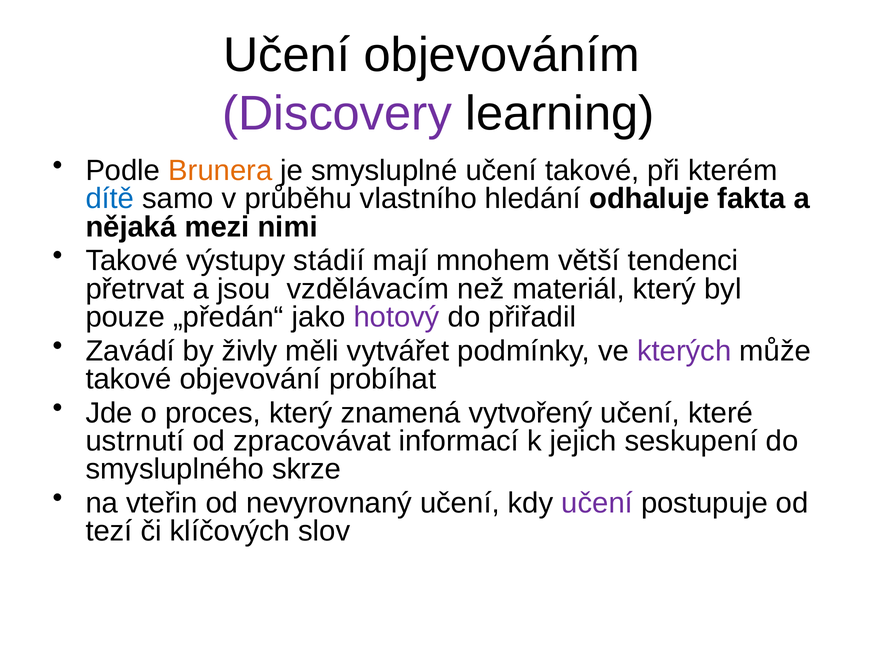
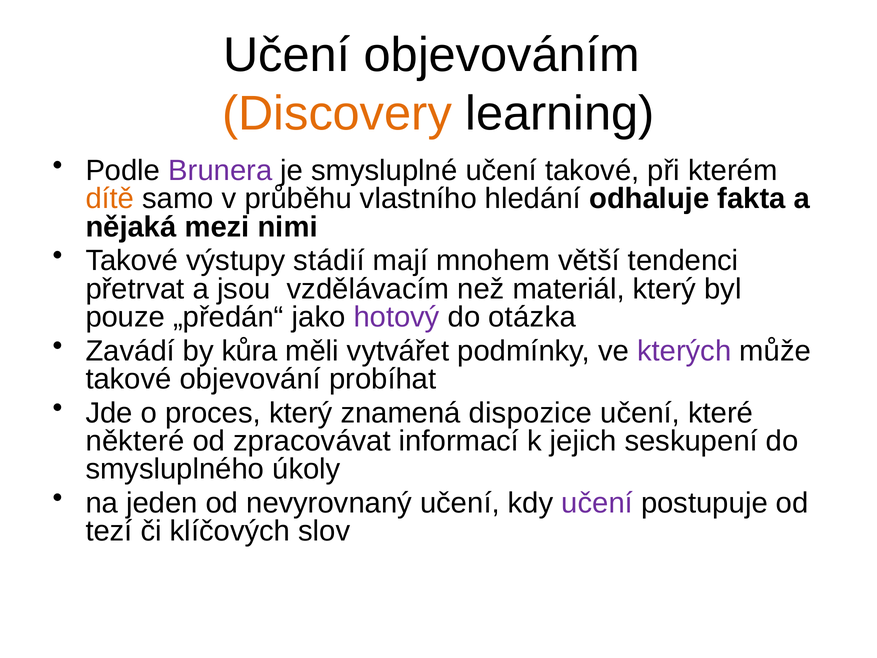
Discovery colour: purple -> orange
Brunera colour: orange -> purple
dítě colour: blue -> orange
přiřadil: přiřadil -> otázka
živly: živly -> kůra
vytvořený: vytvořený -> dispozice
ustrnutí: ustrnutí -> některé
skrze: skrze -> úkoly
vteřin: vteřin -> jeden
